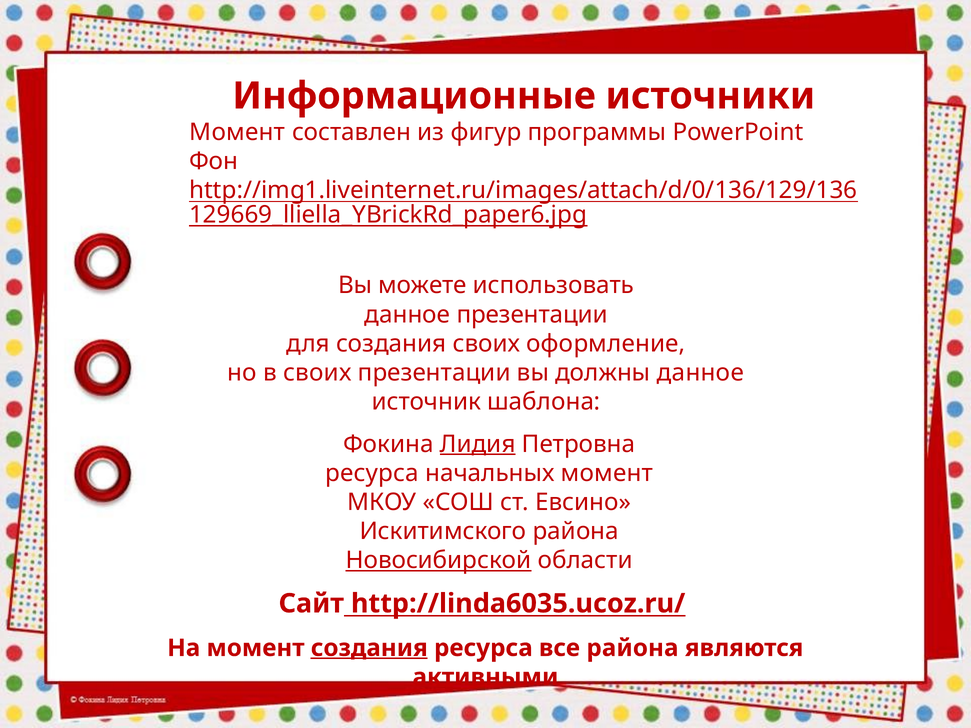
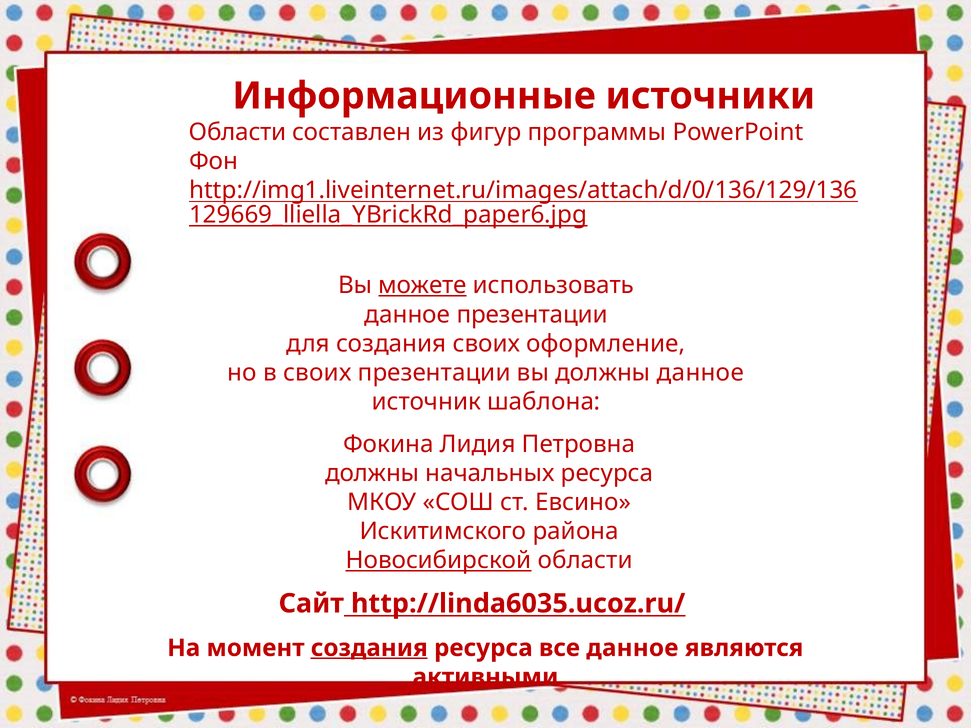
Момент at (237, 132): Момент -> Области
можете underline: none -> present
Лидия underline: present -> none
ресурса at (372, 473): ресурса -> должны
начальных момент: момент -> ресурса
все района: района -> данное
